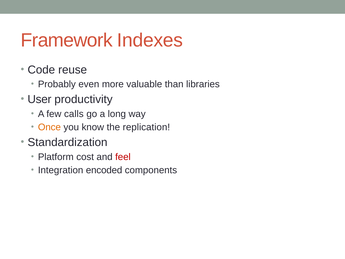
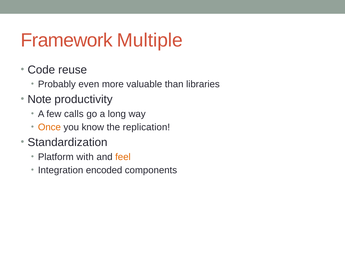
Indexes: Indexes -> Multiple
User: User -> Note
cost: cost -> with
feel colour: red -> orange
